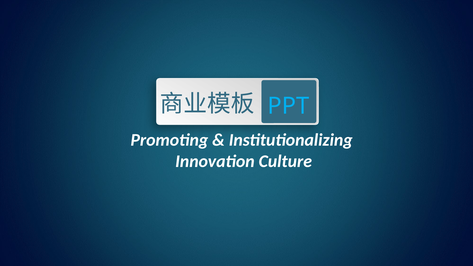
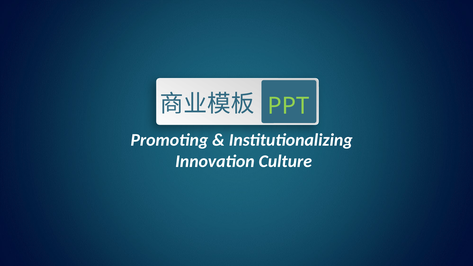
PPT colour: light blue -> light green
